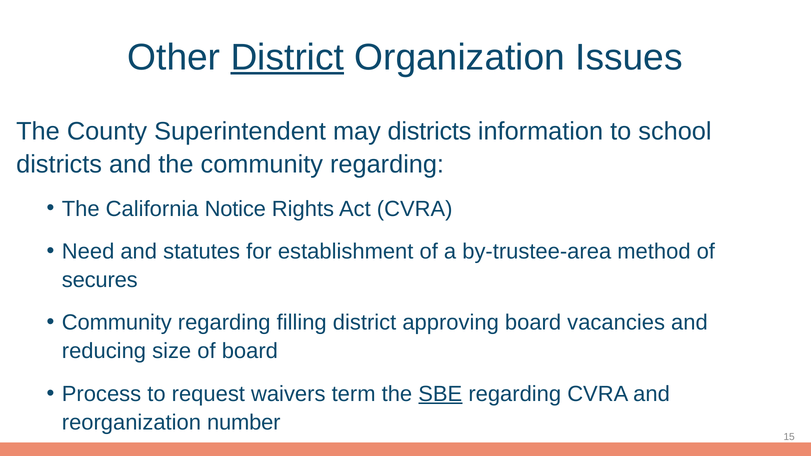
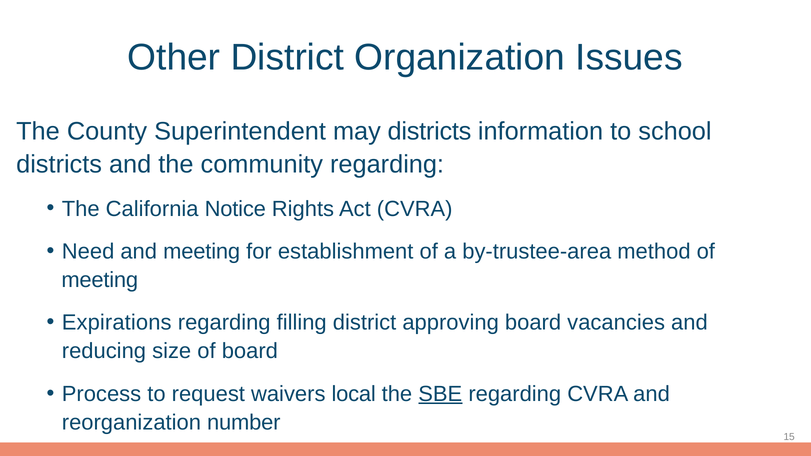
District at (287, 57) underline: present -> none
and statutes: statutes -> meeting
secures at (100, 280): secures -> meeting
Community at (117, 323): Community -> Expirations
term: term -> local
